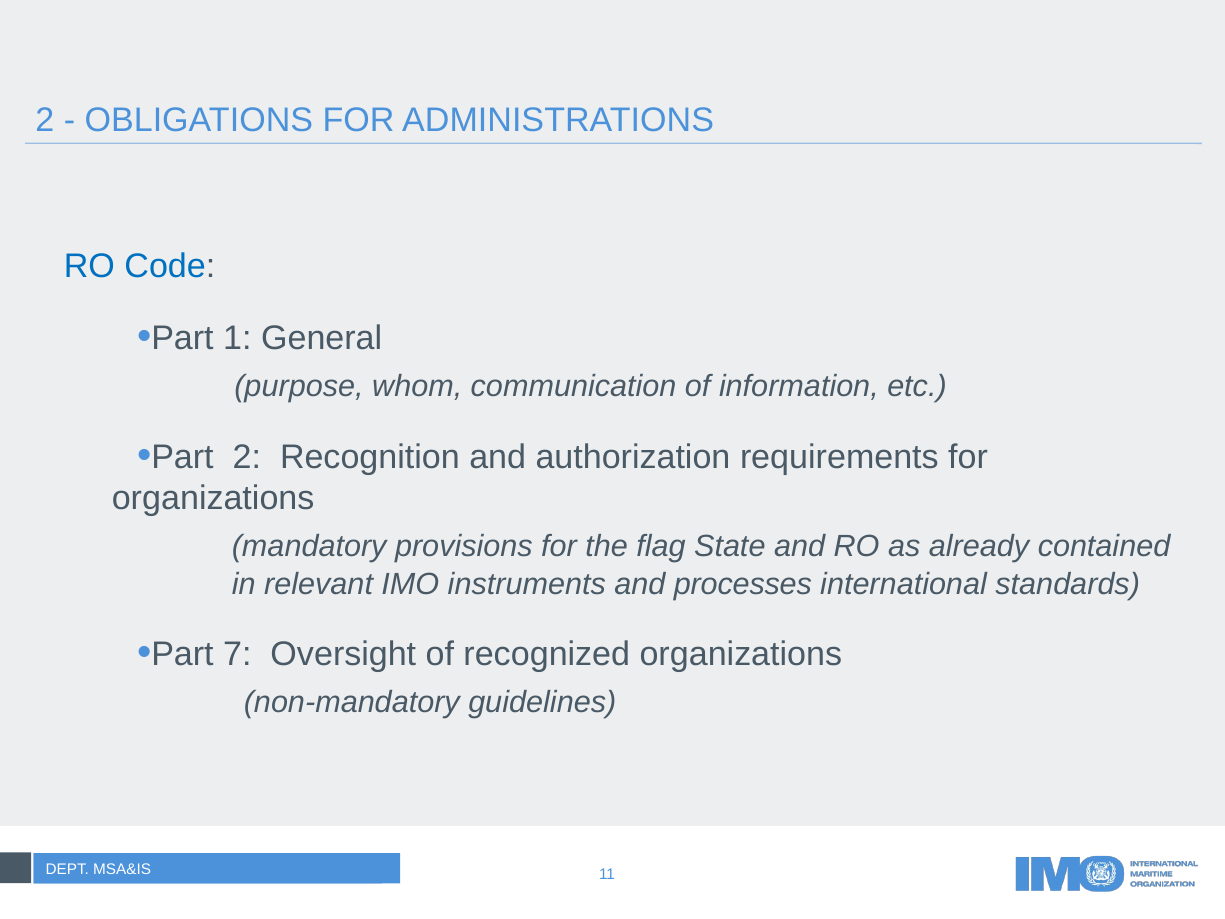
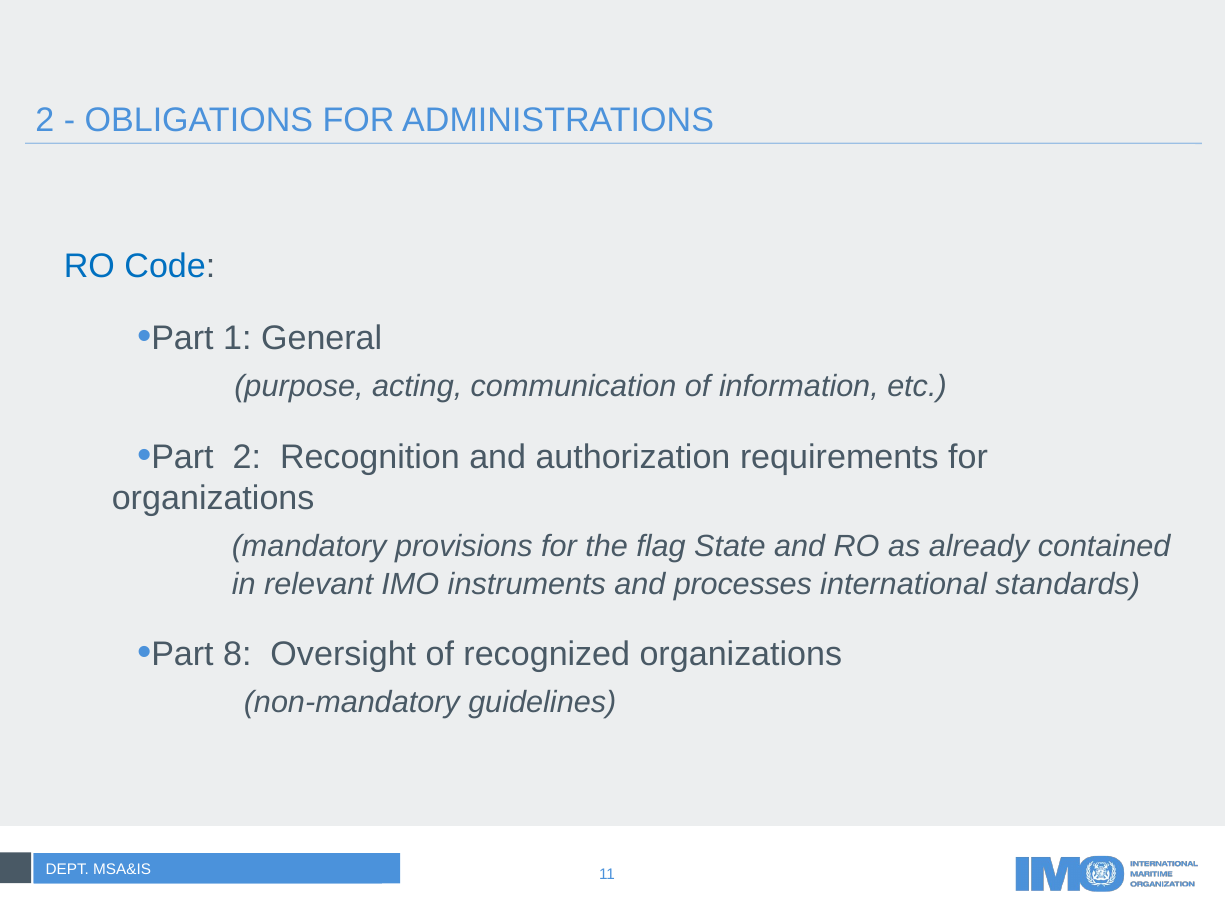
whom: whom -> acting
7: 7 -> 8
